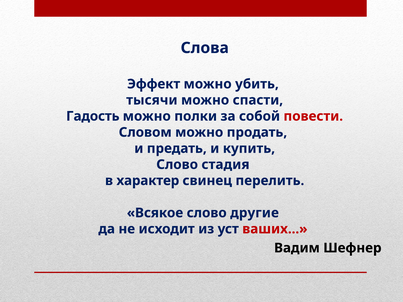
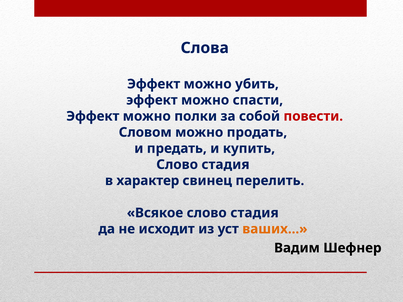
тысячи at (152, 100): тысячи -> эффект
Гадость at (93, 116): Гадость -> Эффект
Всякое слово другие: другие -> стадия
ваших colour: red -> orange
